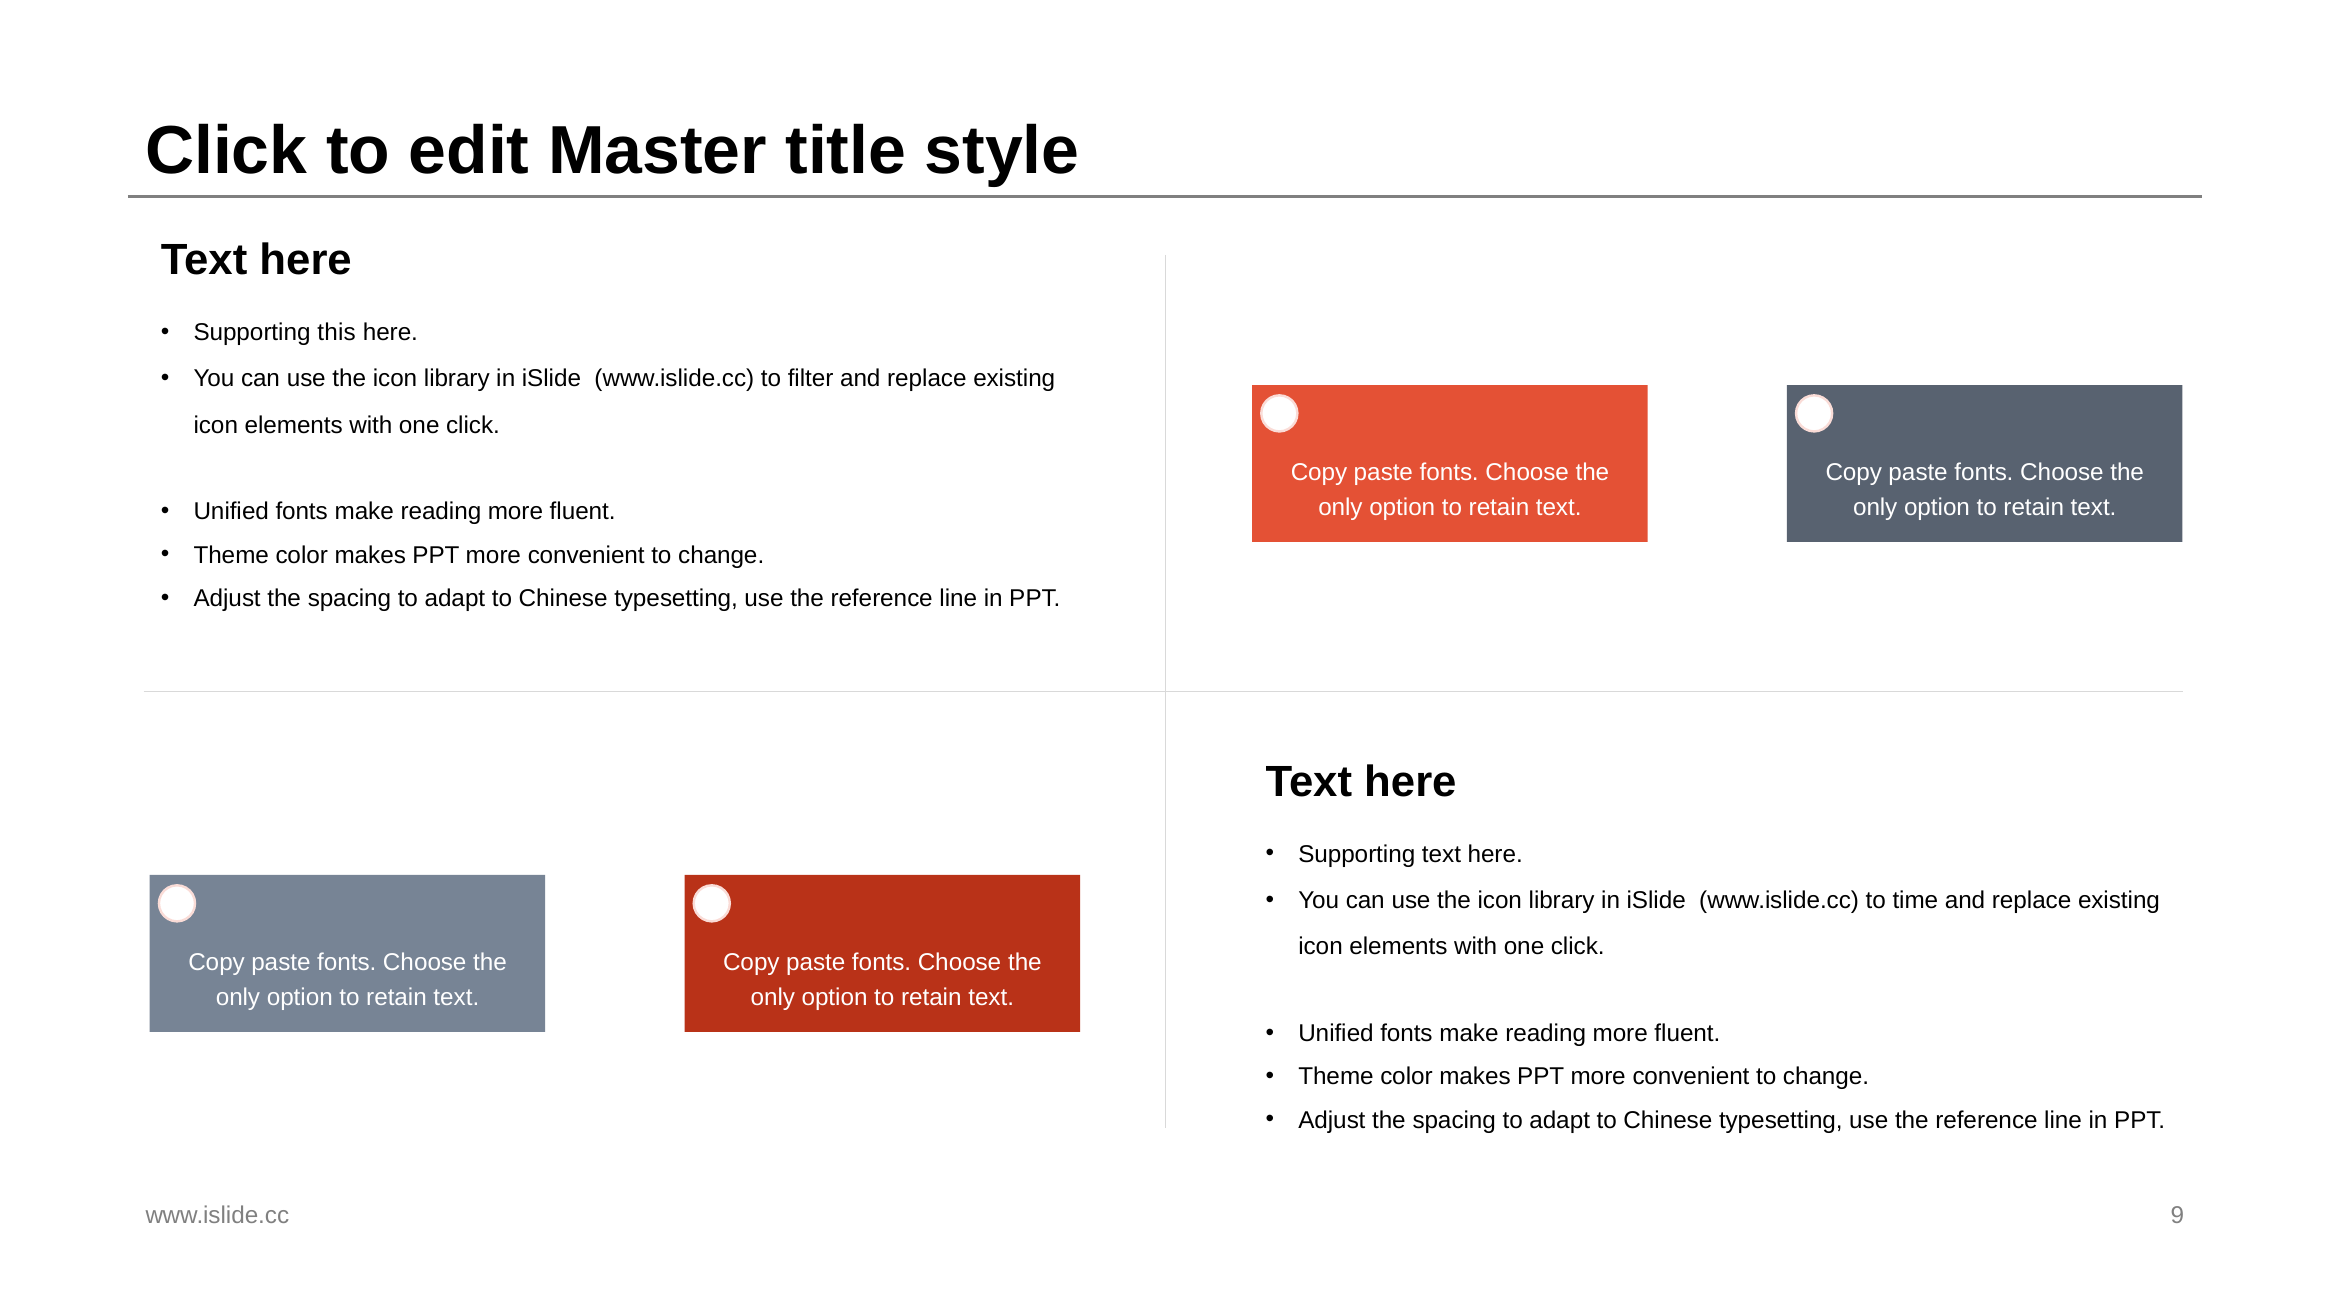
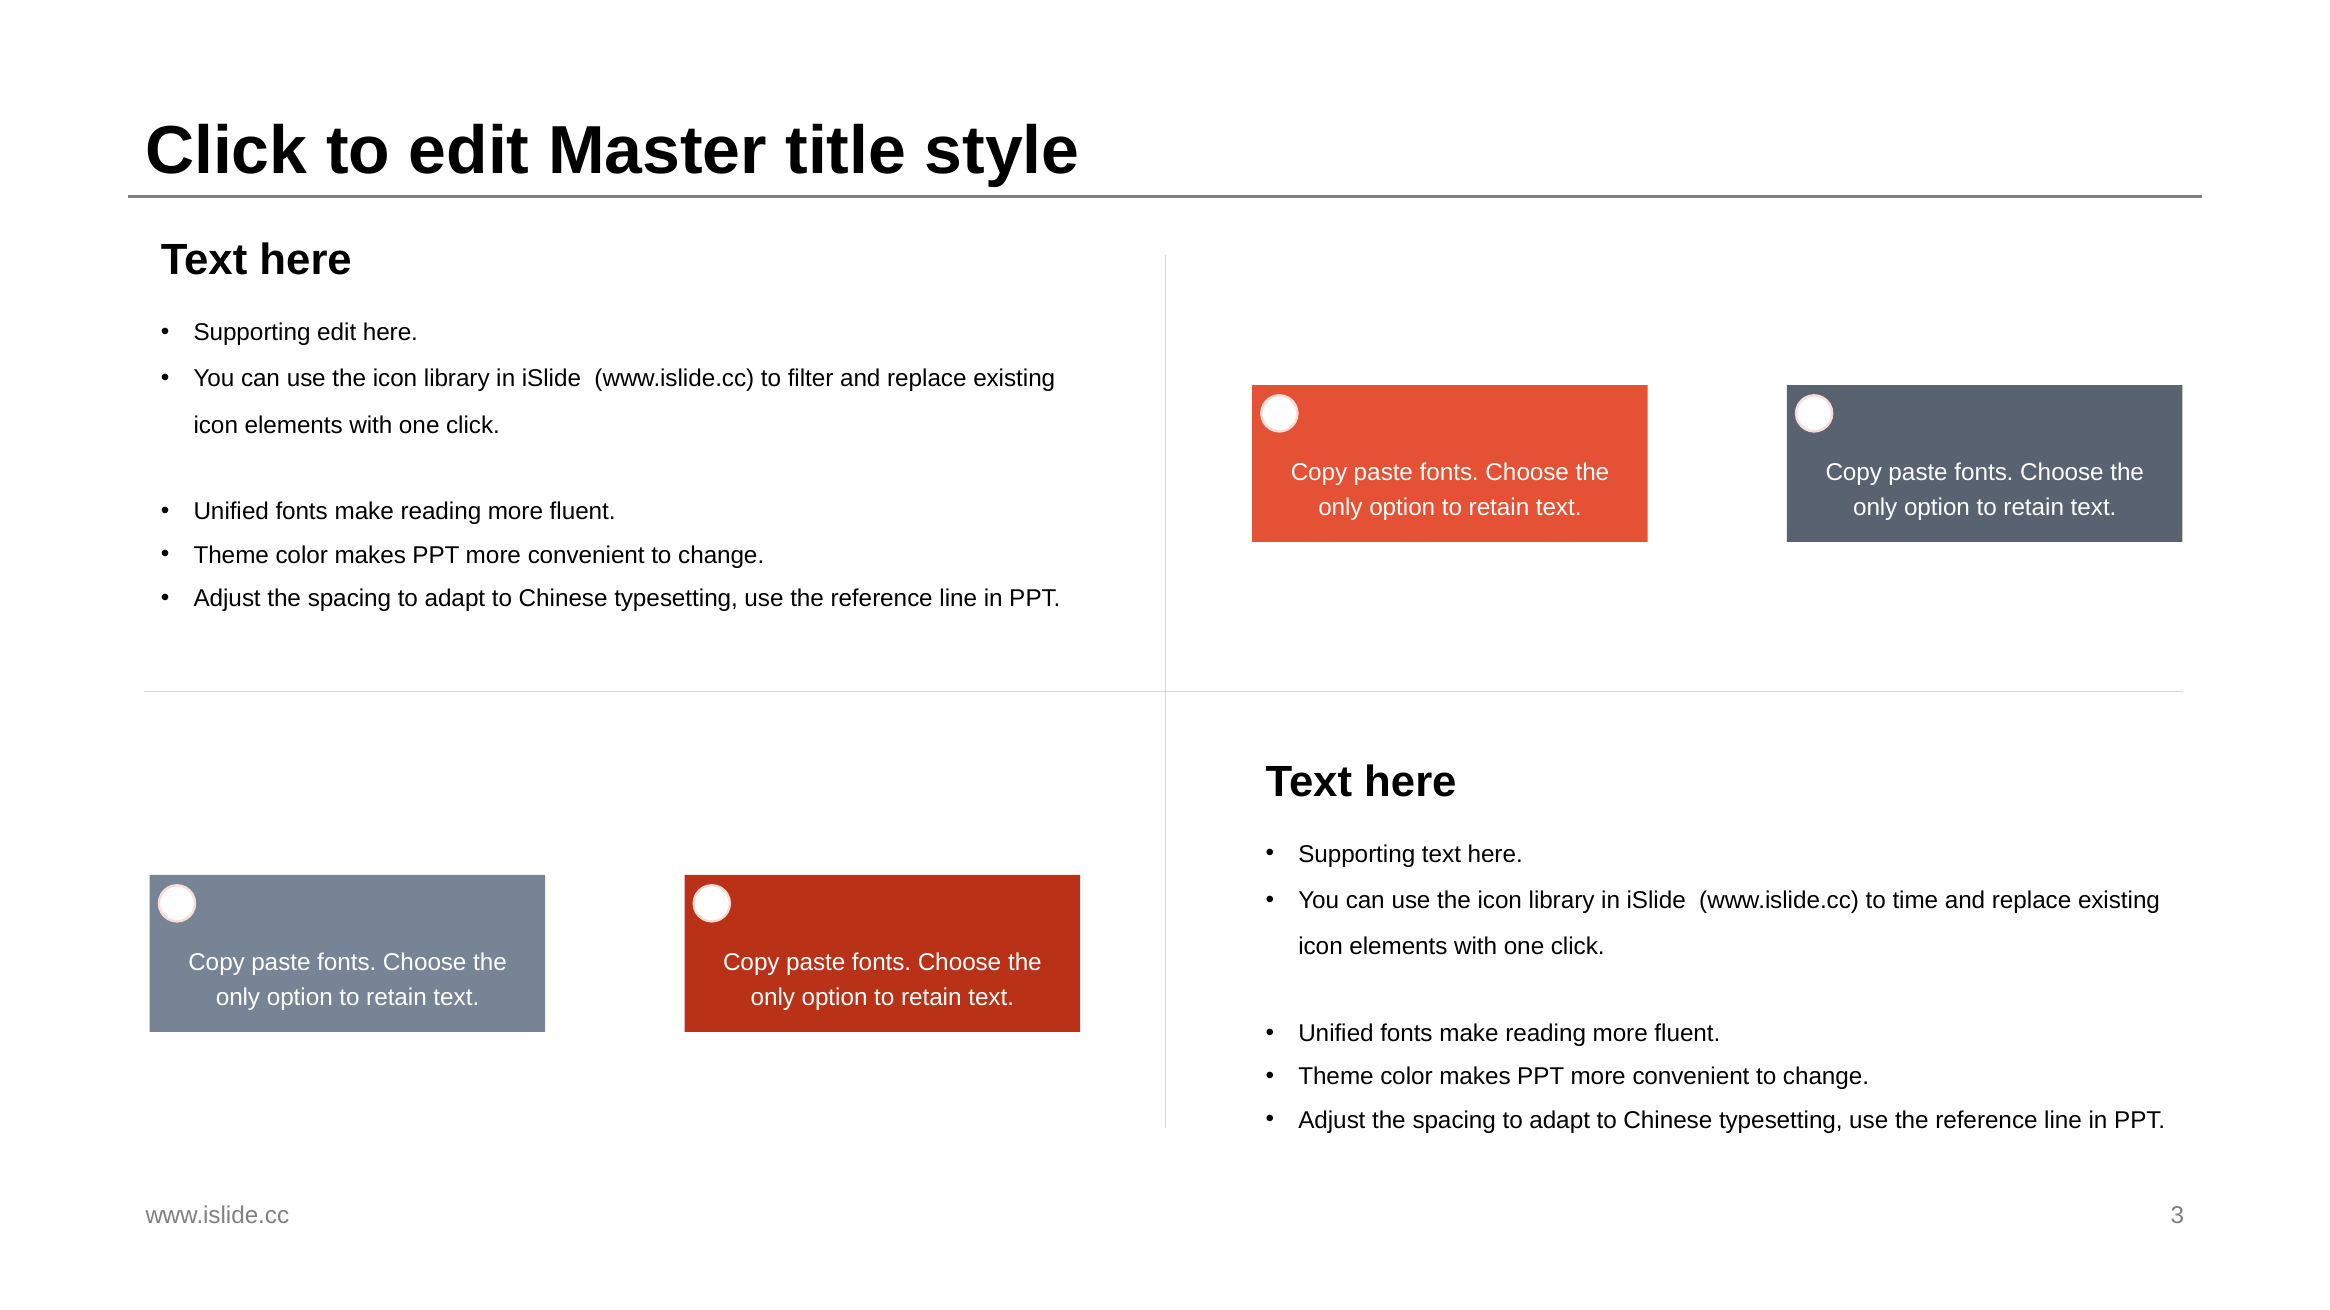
Supporting this: this -> edit
9: 9 -> 3
